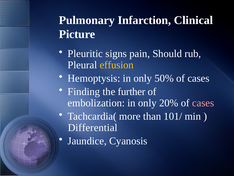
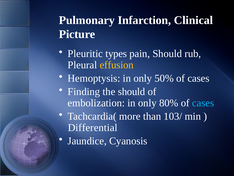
signs: signs -> types
the further: further -> should
20%: 20% -> 80%
cases at (203, 103) colour: pink -> light blue
101/: 101/ -> 103/
